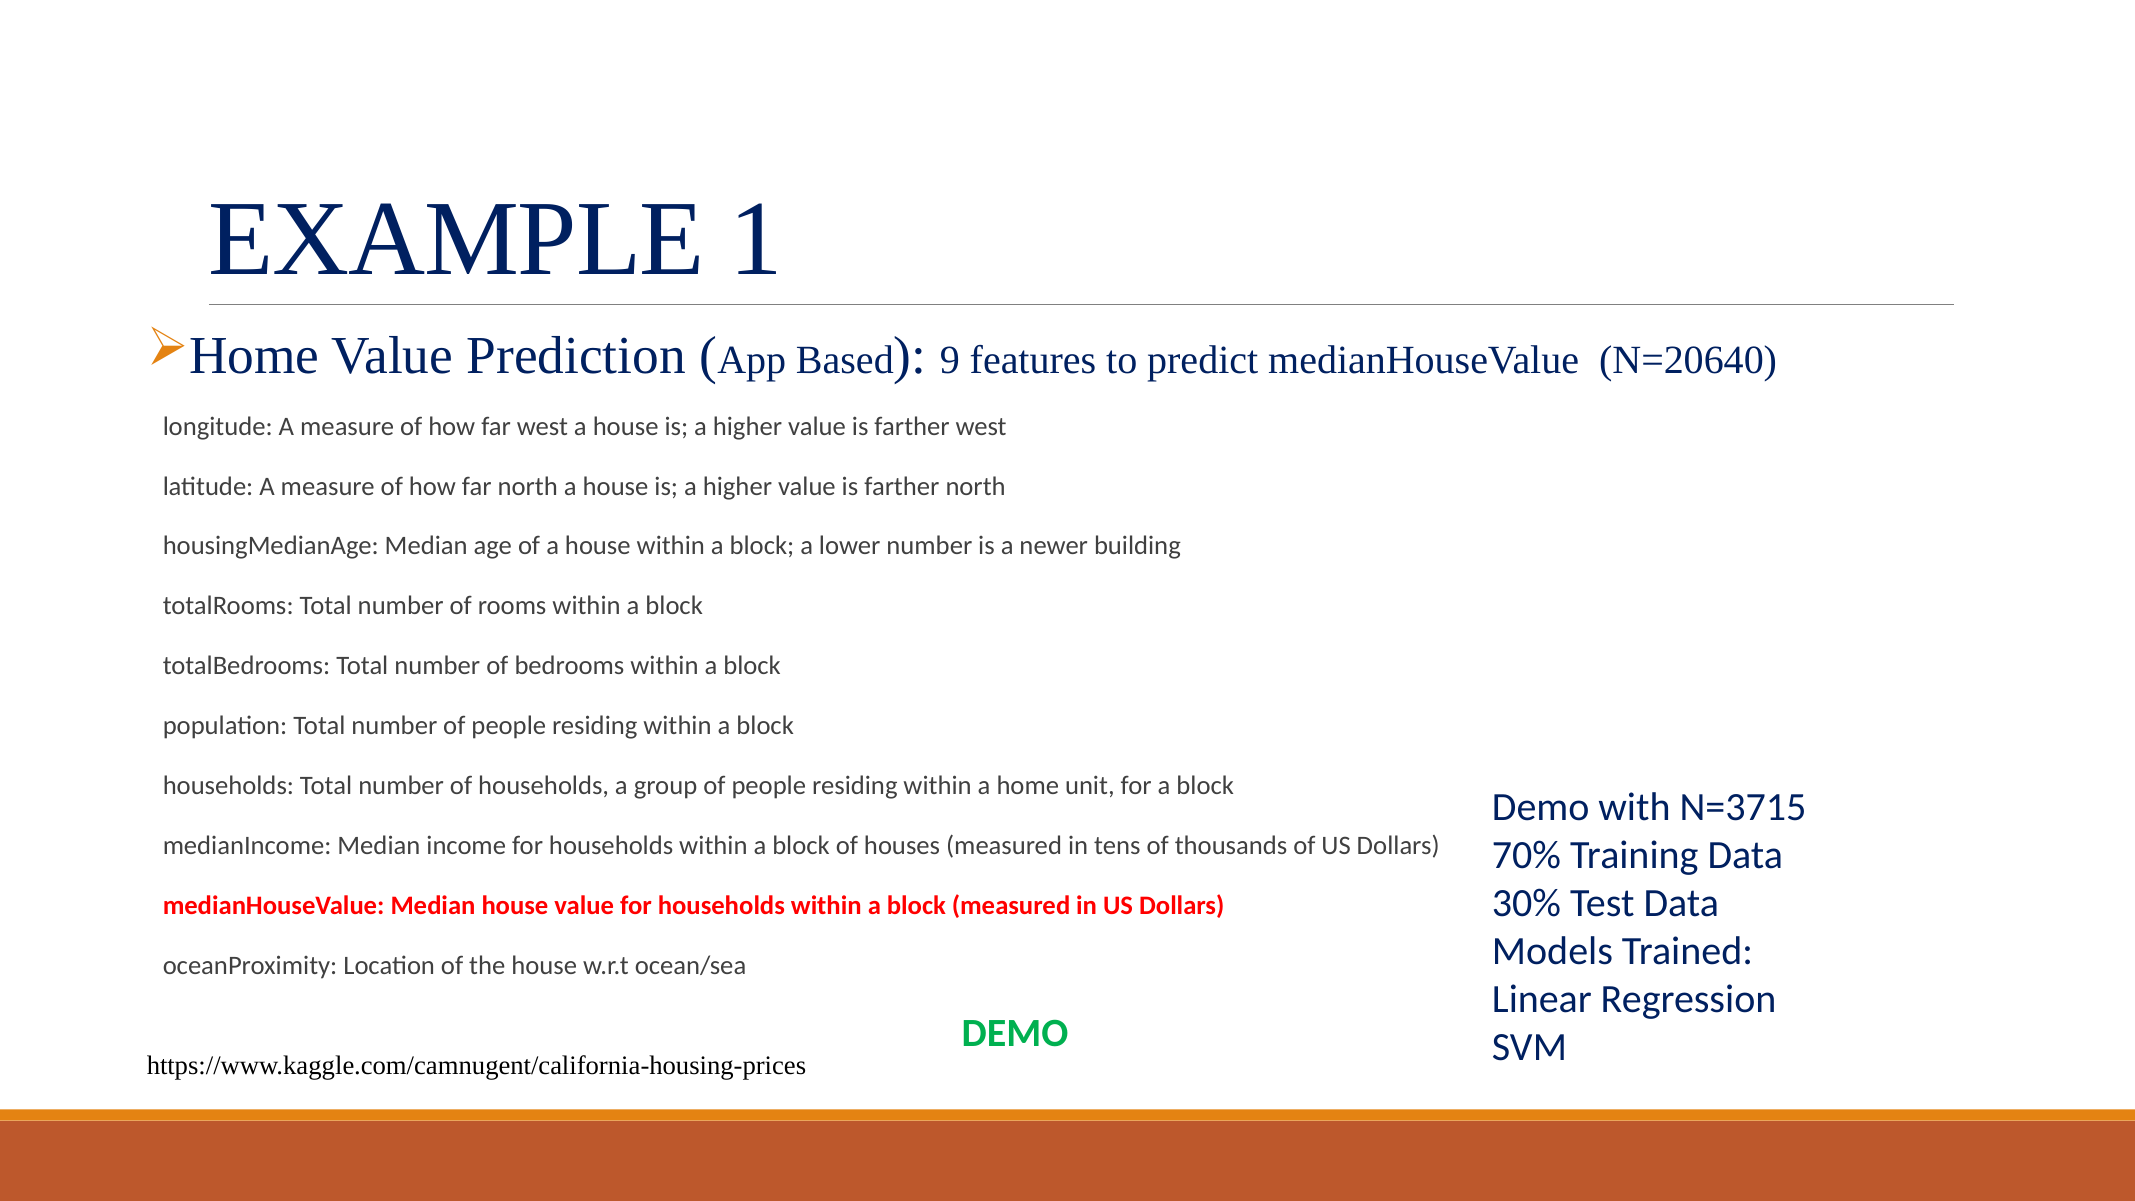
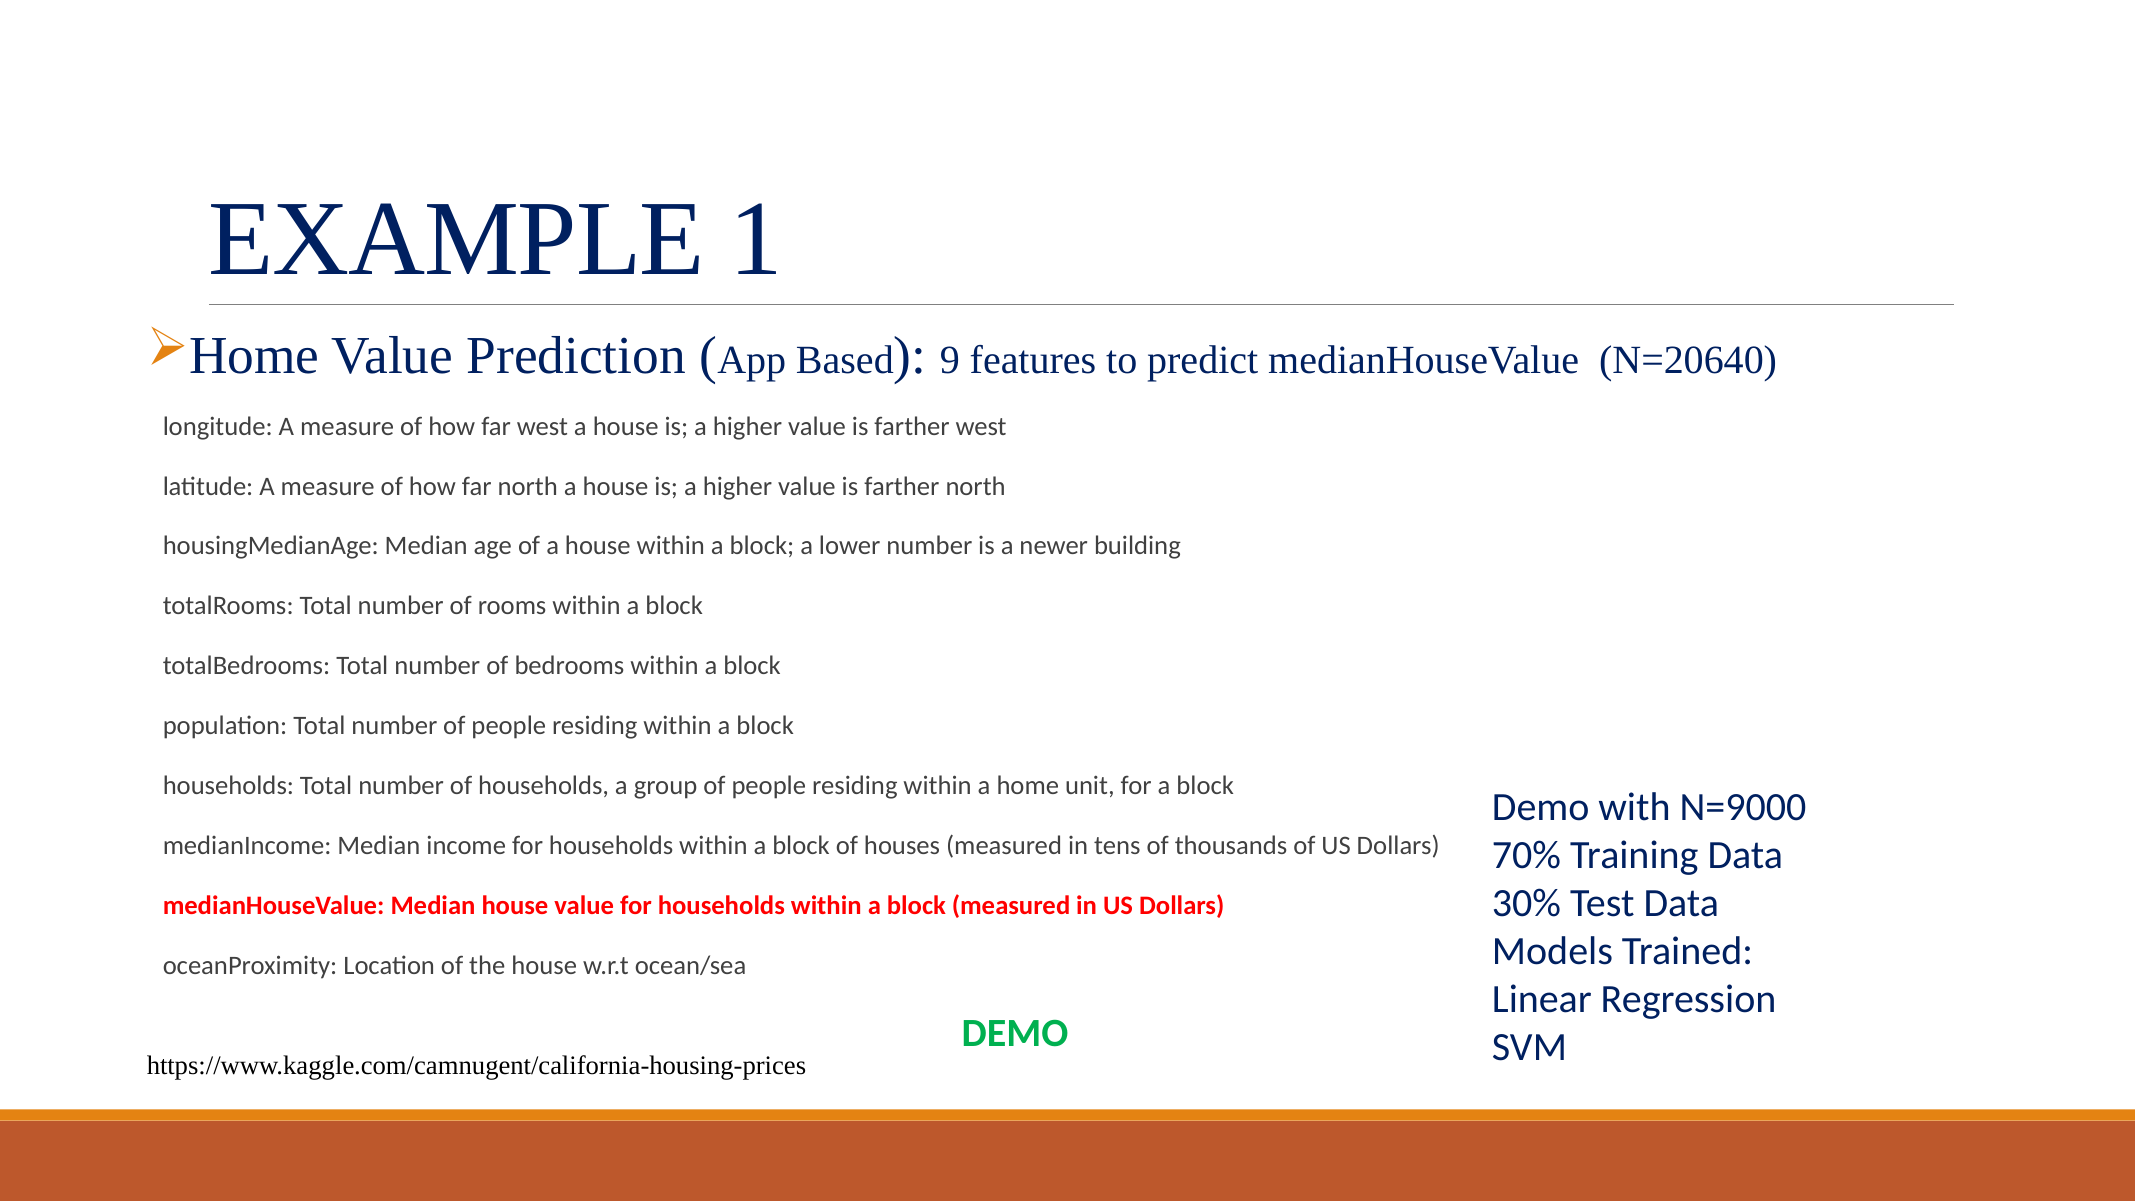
N=3715: N=3715 -> N=9000
